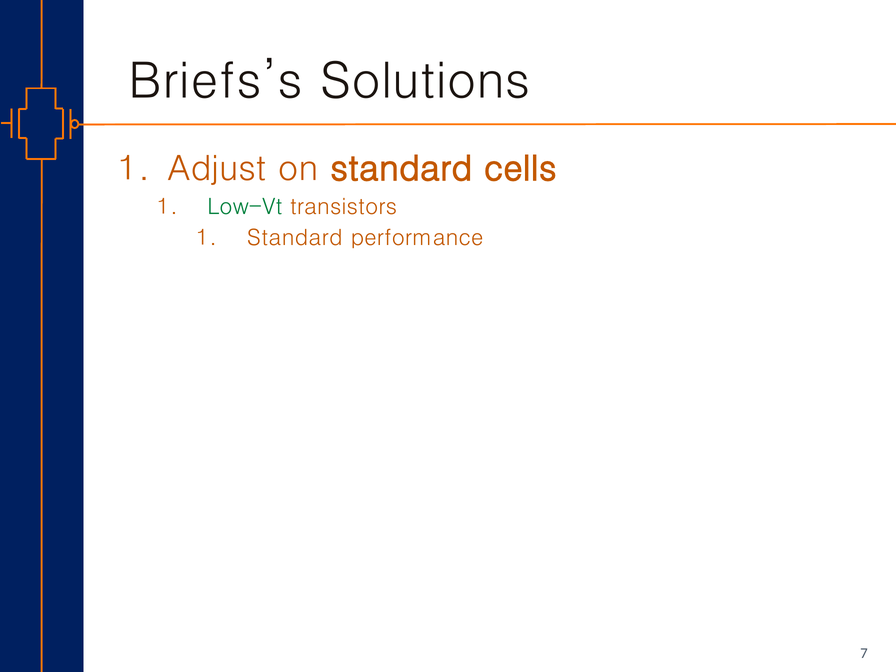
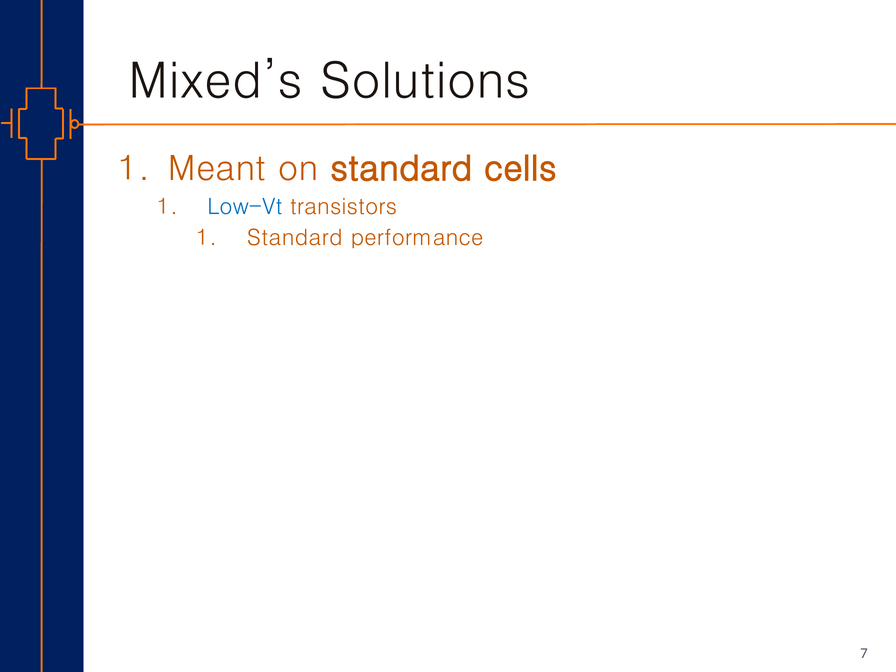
Briefs’s: Briefs’s -> Mixed’s
Adjust: Adjust -> Meant
Low-Vt colour: green -> blue
